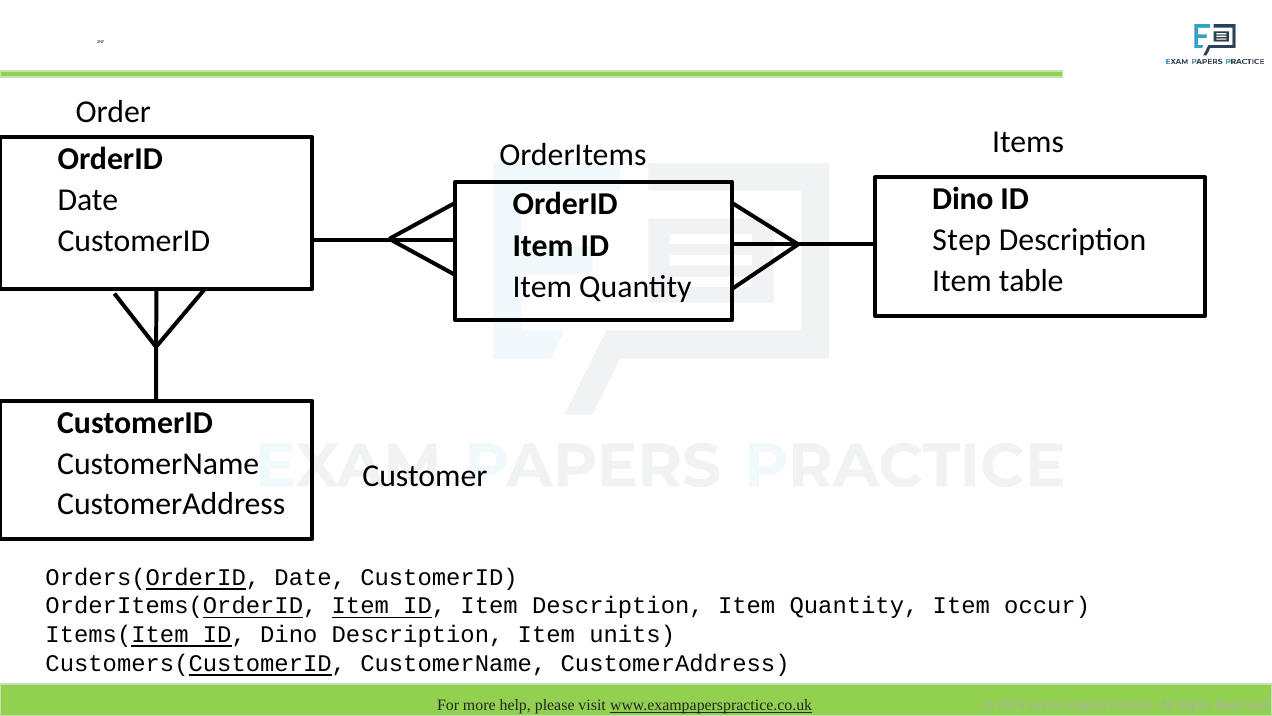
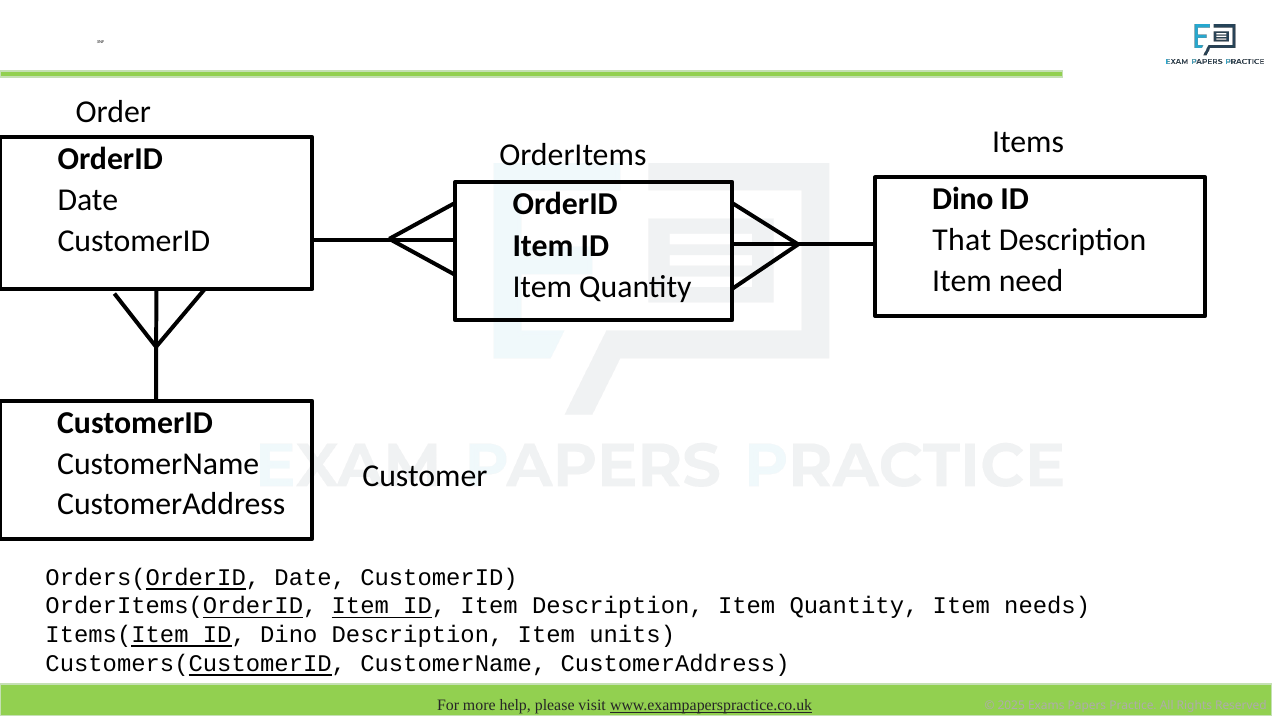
Step: Step -> That
table: table -> need
occur: occur -> needs
